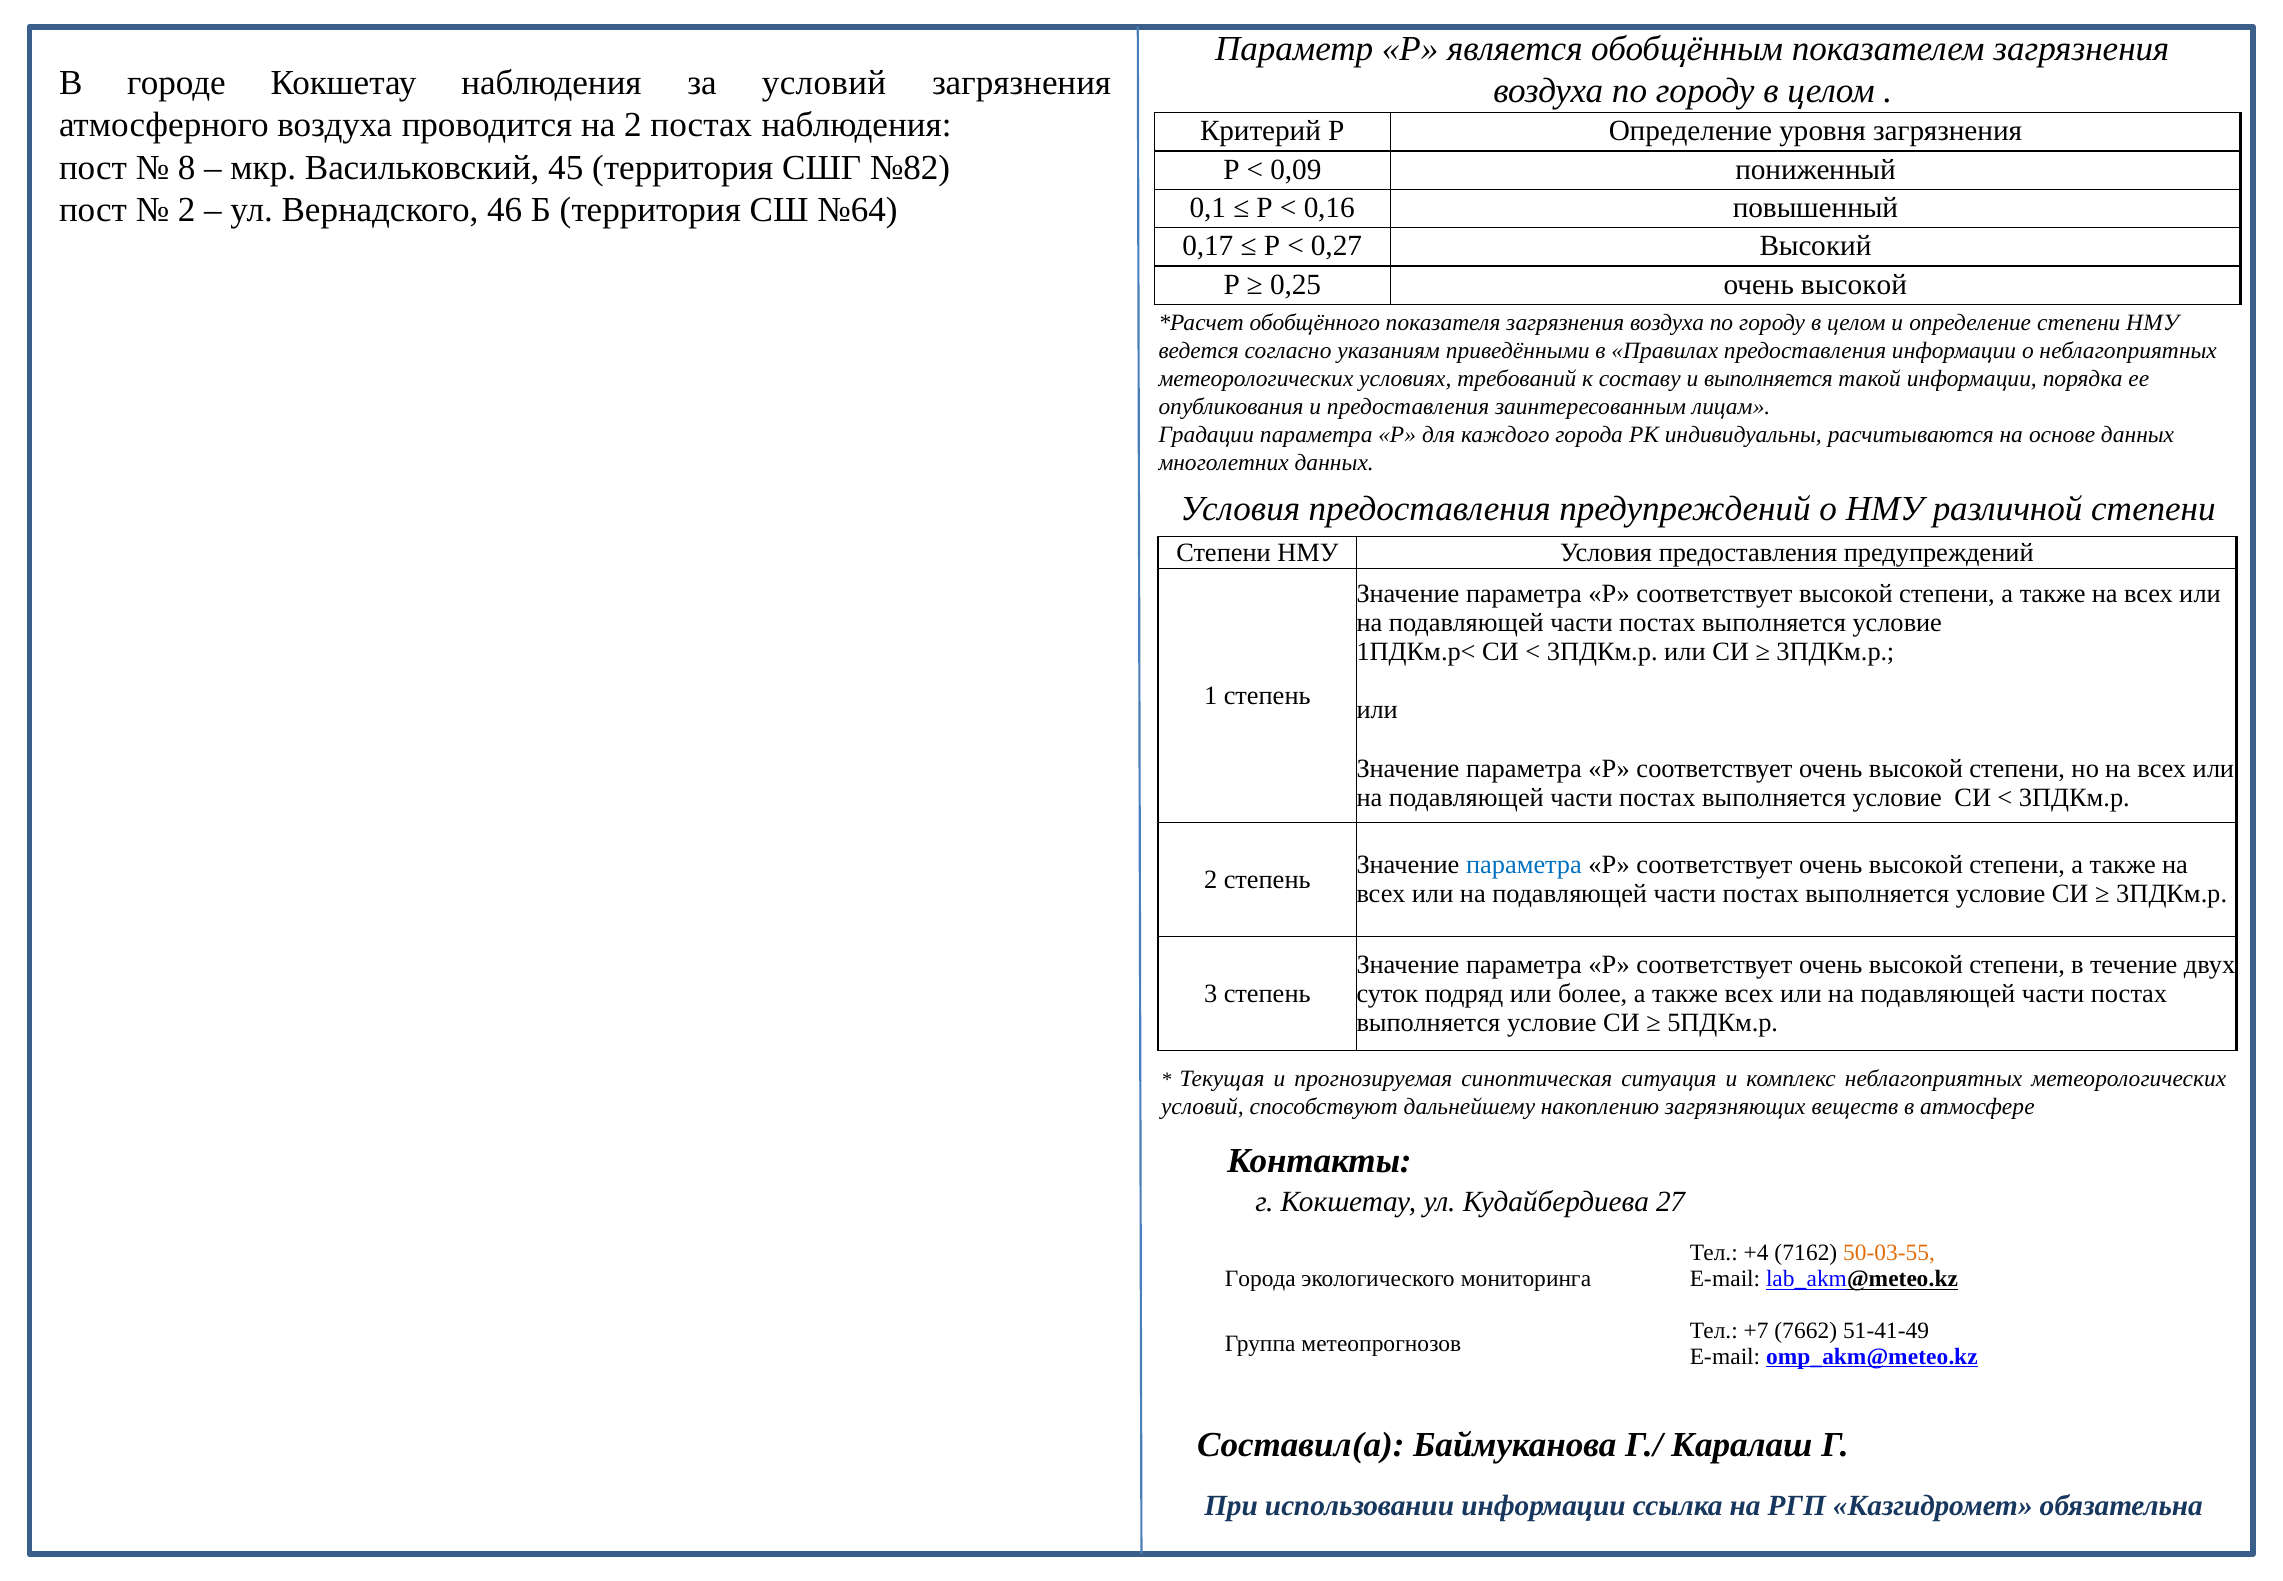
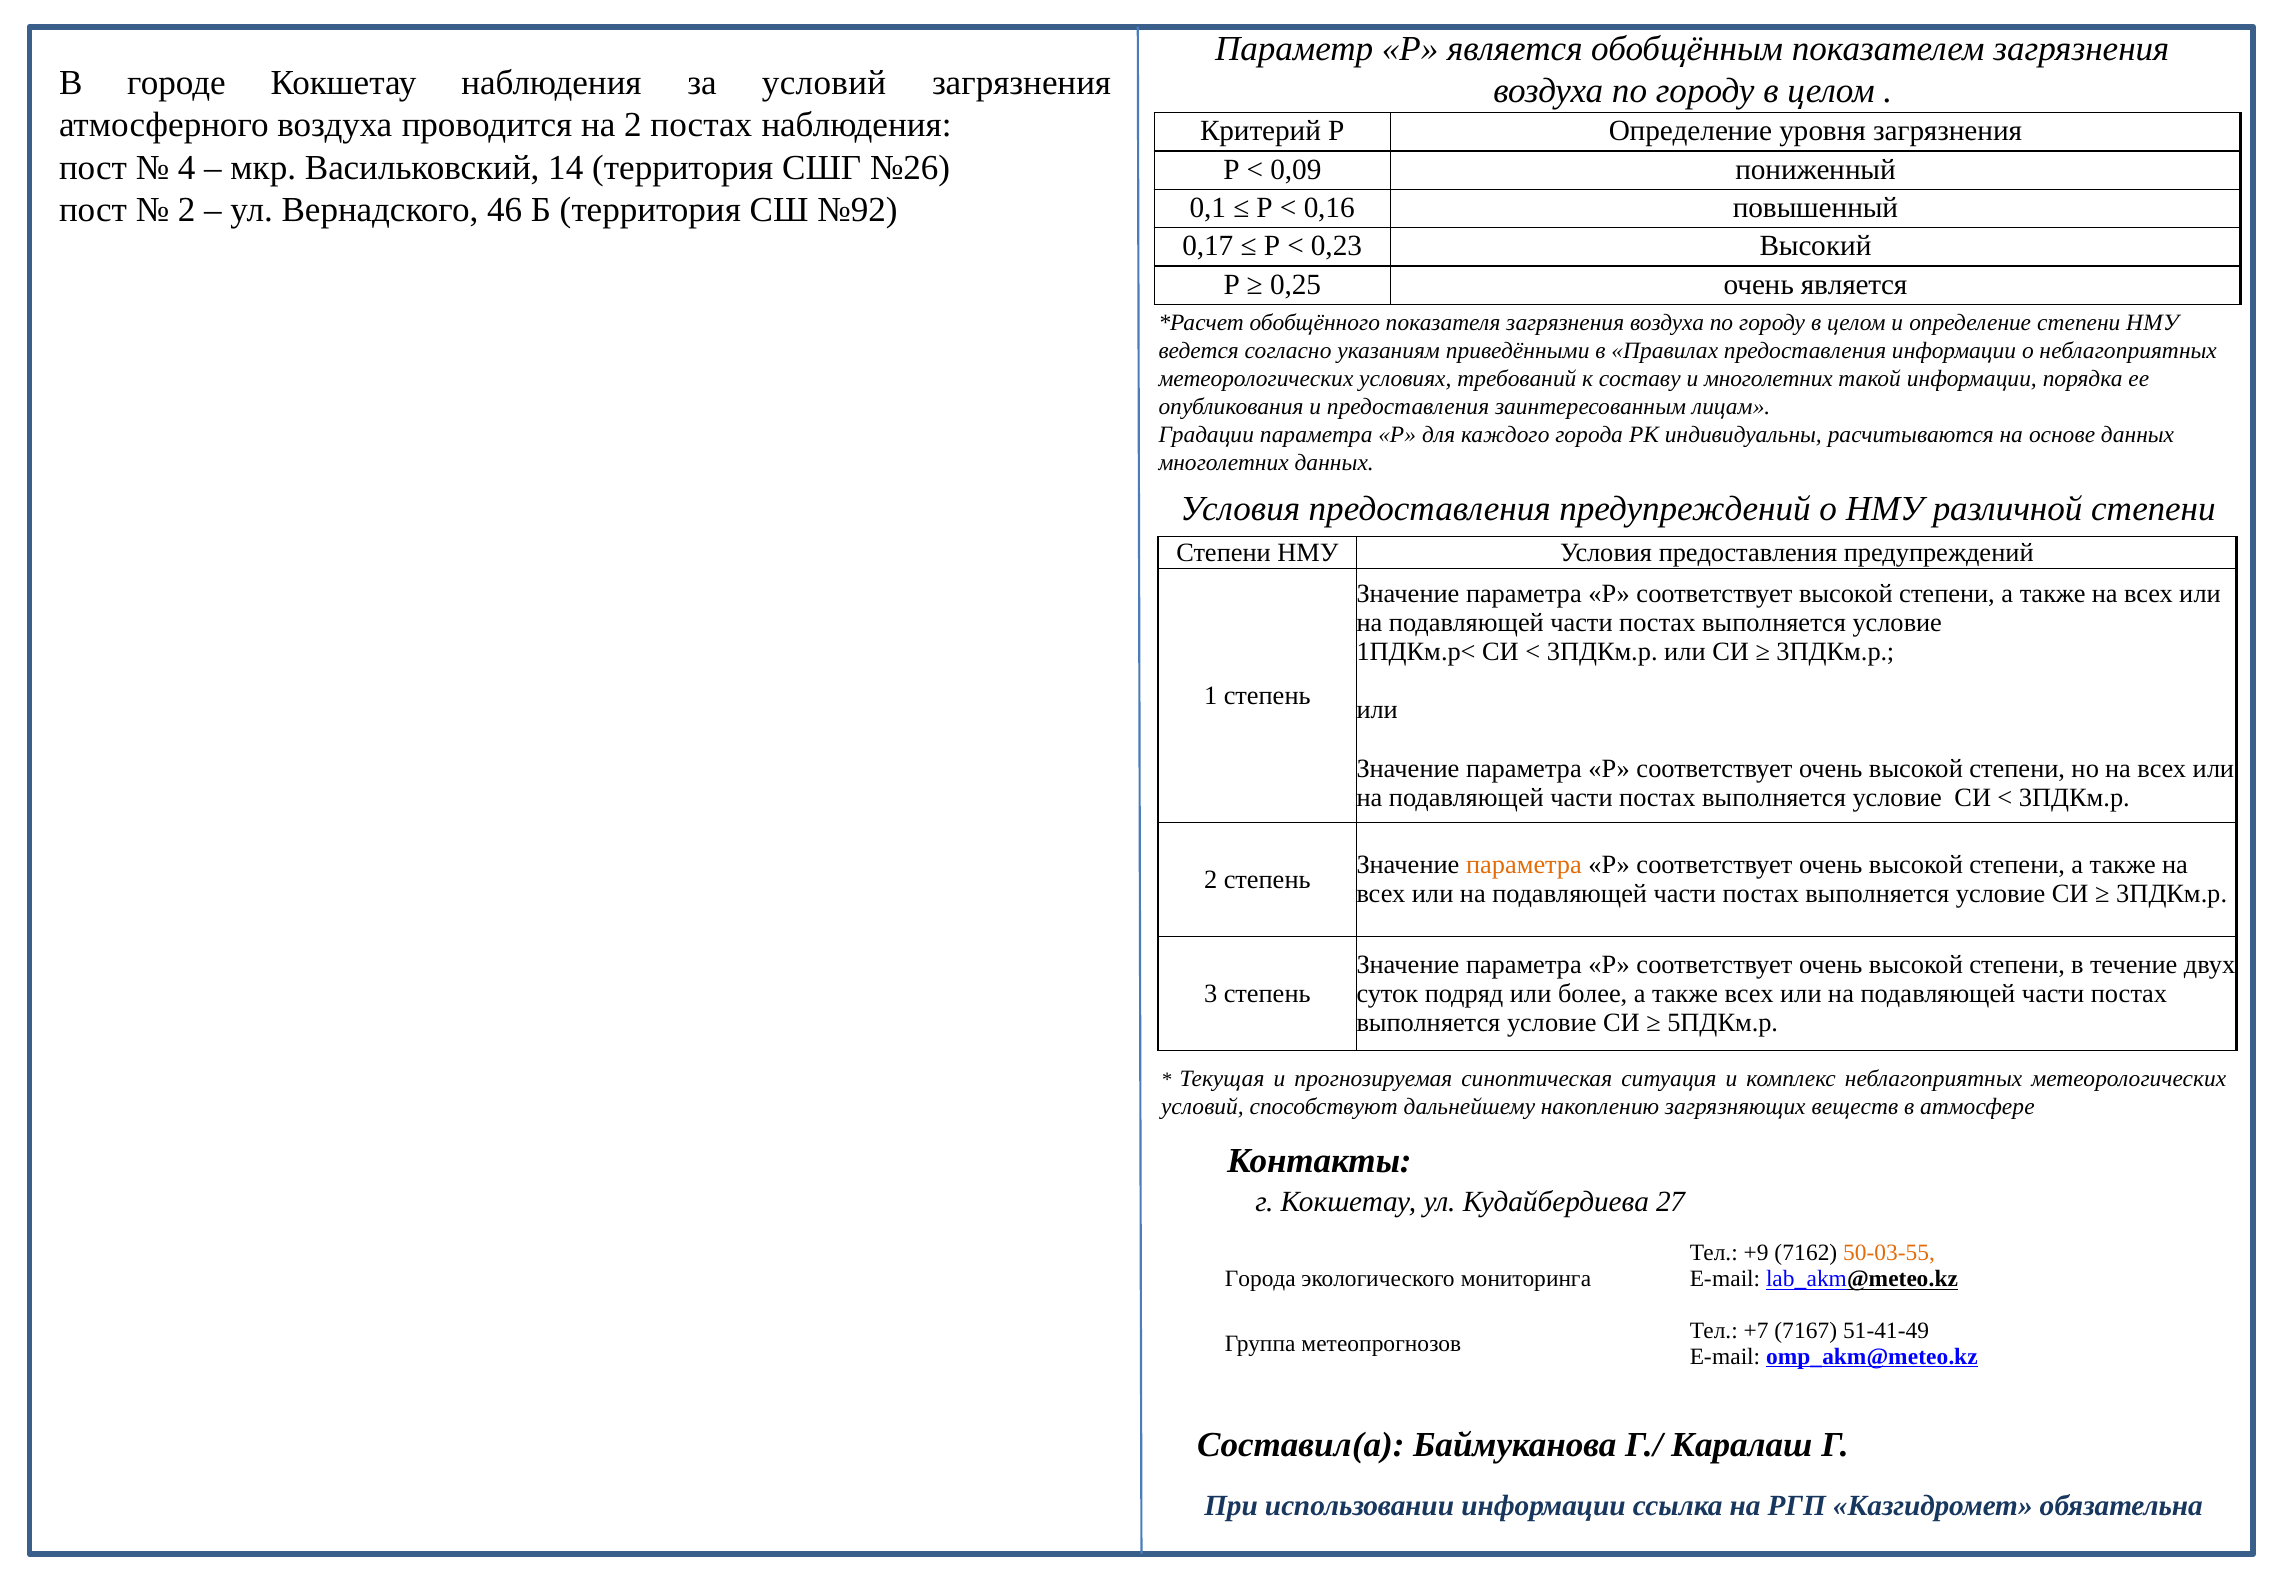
8: 8 -> 4
45: 45 -> 14
№82: №82 -> №26
№64: №64 -> №92
0,27: 0,27 -> 0,23
0,25 очень высокой: высокой -> является
и выполняется: выполняется -> многолетних
параметра at (1524, 865) colour: blue -> orange
+4: +4 -> +9
7662: 7662 -> 7167
